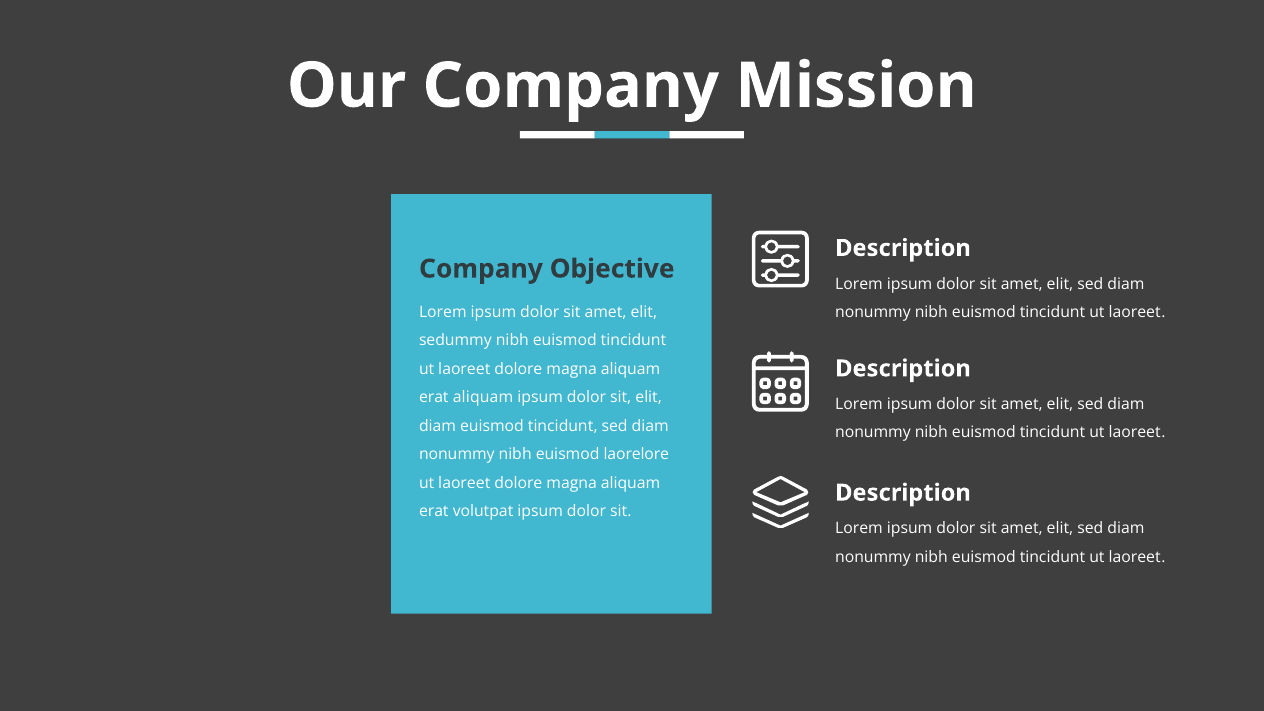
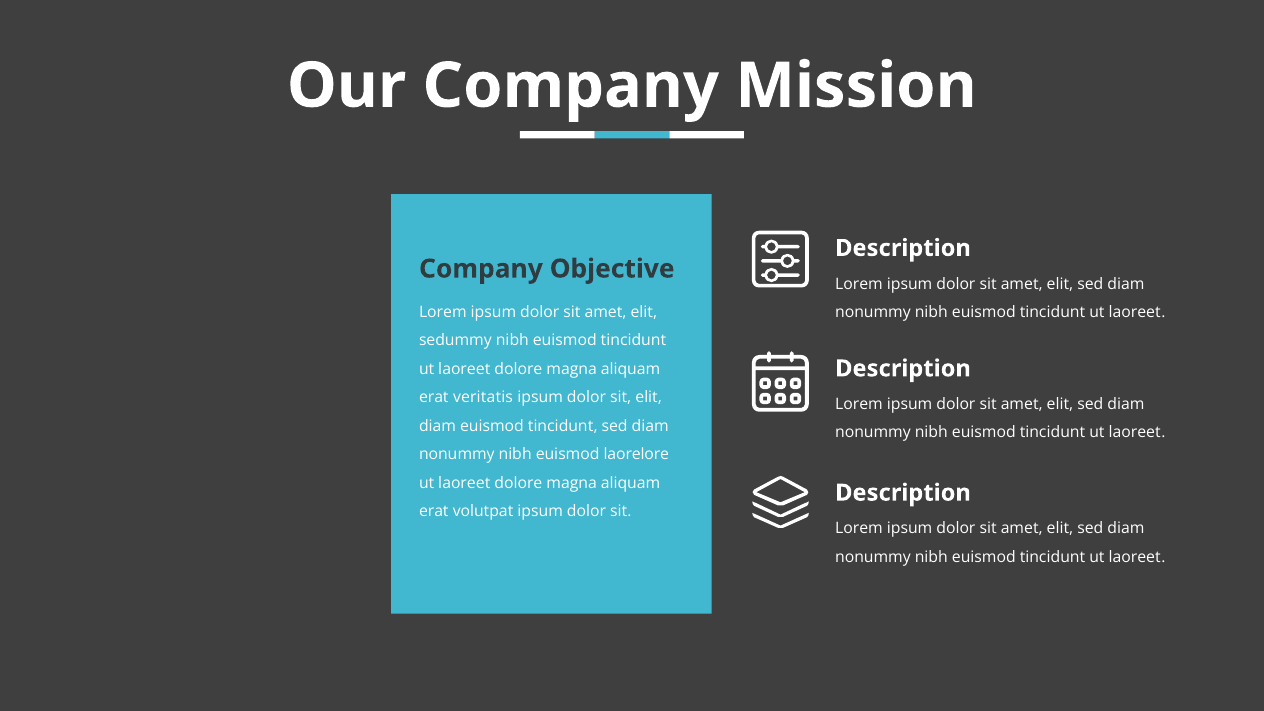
erat aliquam: aliquam -> veritatis
